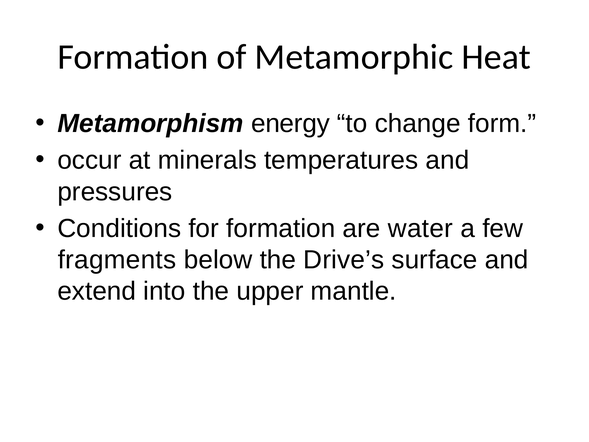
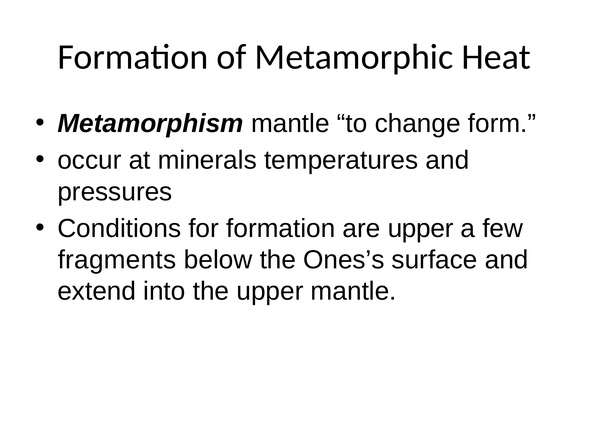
Metamorphism energy: energy -> mantle
are water: water -> upper
Drive’s: Drive’s -> Ones’s
